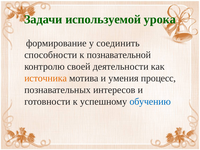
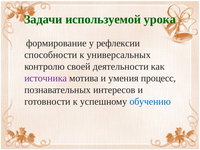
соединить: соединить -> рефлексии
познавательной: познавательной -> универсальных
источника colour: orange -> purple
